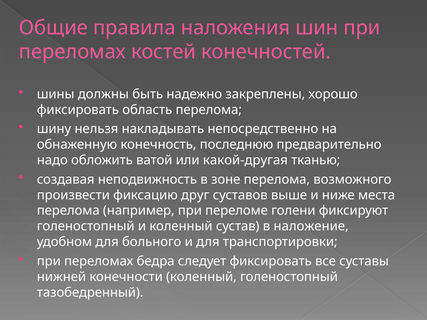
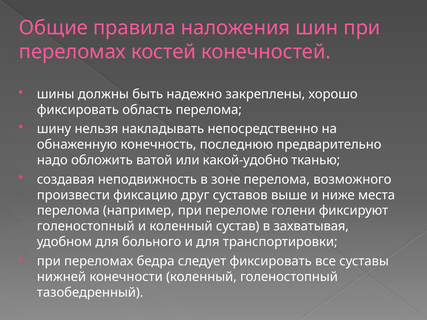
какой-другая: какой-другая -> какой-удобно
наложение: наложение -> захватывая
